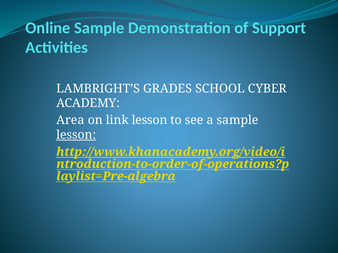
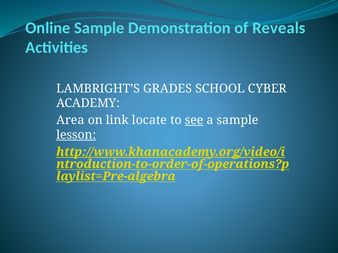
Support: Support -> Reveals
link lesson: lesson -> locate
see underline: none -> present
